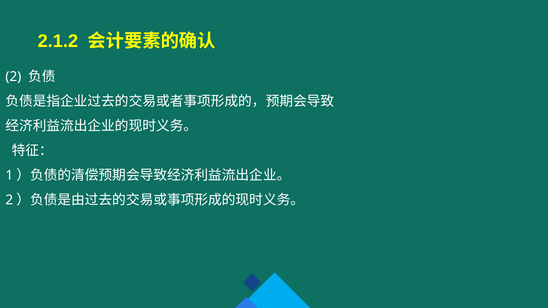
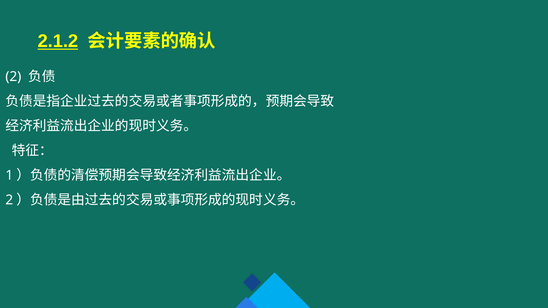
2.1.2 underline: none -> present
